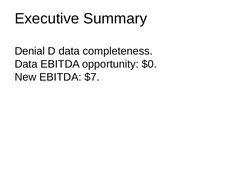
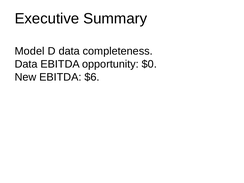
Denial: Denial -> Model
$7: $7 -> $6
